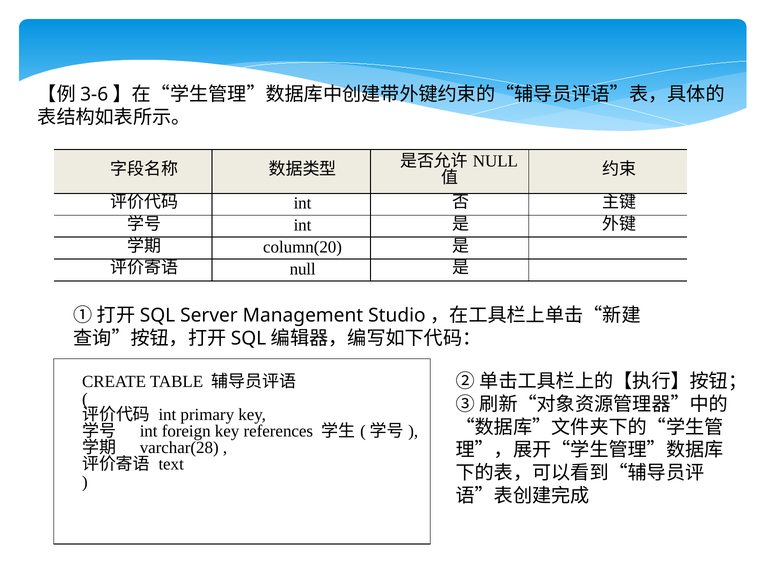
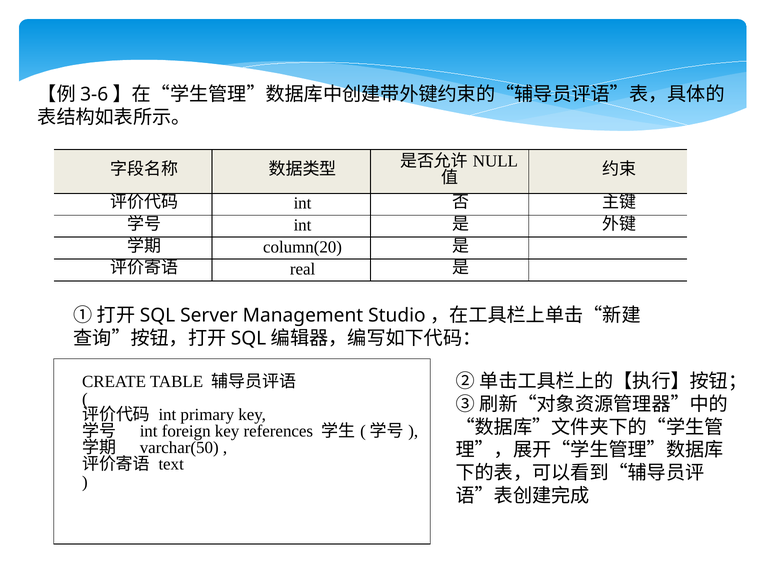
null at (303, 269): null -> real
varchar(28: varchar(28 -> varchar(50
